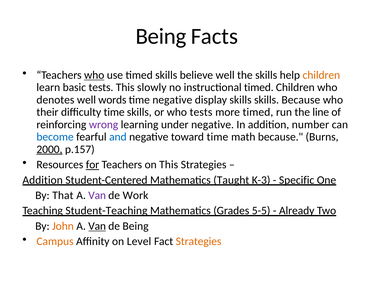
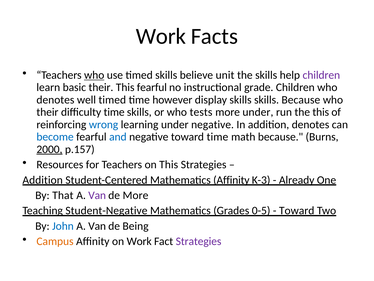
Being at (161, 36): Being -> Work
believe well: well -> unit
children at (321, 75) colour: orange -> purple
basic tests: tests -> their
This slowly: slowly -> fearful
instructional timed: timed -> grade
well words: words -> timed
time negative: negative -> however
more timed: timed -> under
the line: line -> this
wrong colour: purple -> blue
addition number: number -> denotes
for underline: present -> none
Mathematics Taught: Taught -> Affinity
Specific: Specific -> Already
de Work: Work -> More
Student-Teaching: Student-Teaching -> Student-Negative
5-5: 5-5 -> 0-5
Already at (297, 210): Already -> Toward
John colour: orange -> blue
Van at (97, 226) underline: present -> none
on Level: Level -> Work
Strategies at (199, 241) colour: orange -> purple
